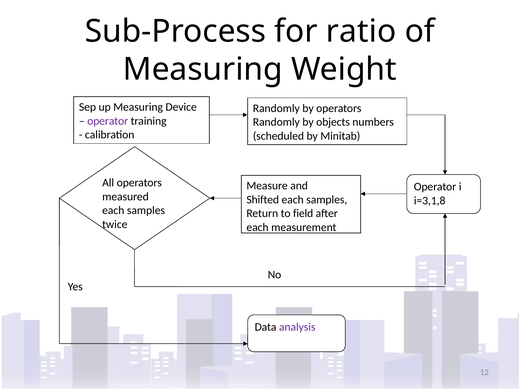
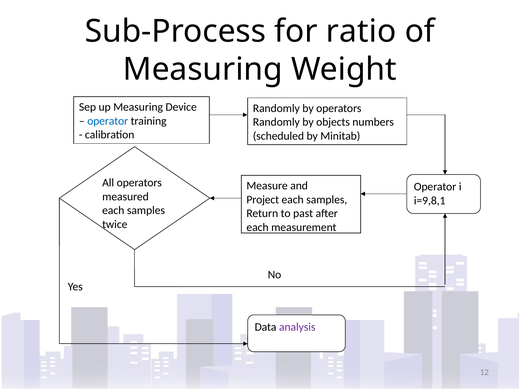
operator at (108, 121) colour: purple -> blue
Shifted: Shifted -> Project
i=3,1,8: i=3,1,8 -> i=9,8,1
field: field -> past
